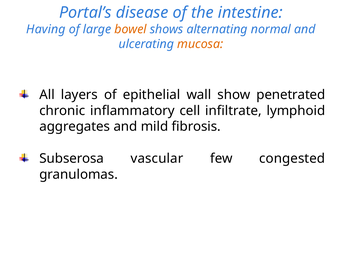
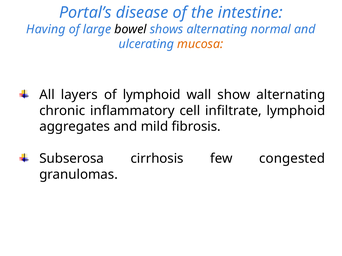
bowel colour: orange -> black
of epithelial: epithelial -> lymphoid
show penetrated: penetrated -> alternating
vascular: vascular -> cirrhosis
